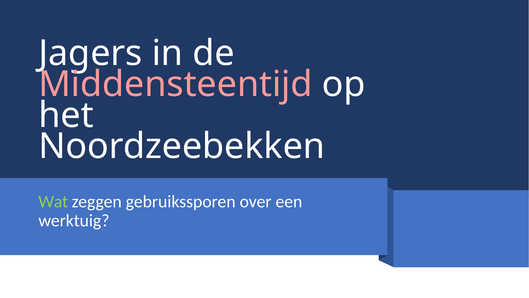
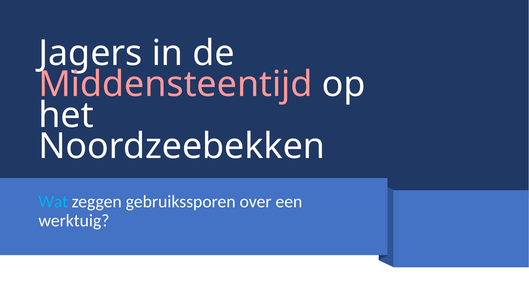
Wat colour: light green -> light blue
